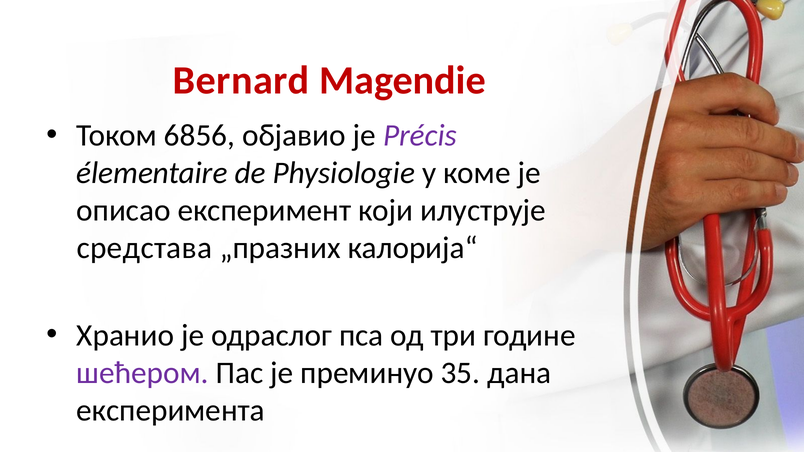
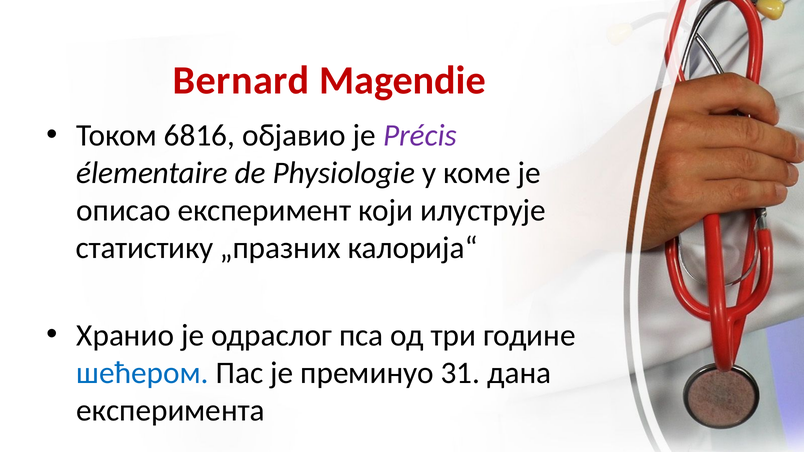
6856: 6856 -> 6816
средстава: средстава -> статистику
шећером colour: purple -> blue
35: 35 -> 31
